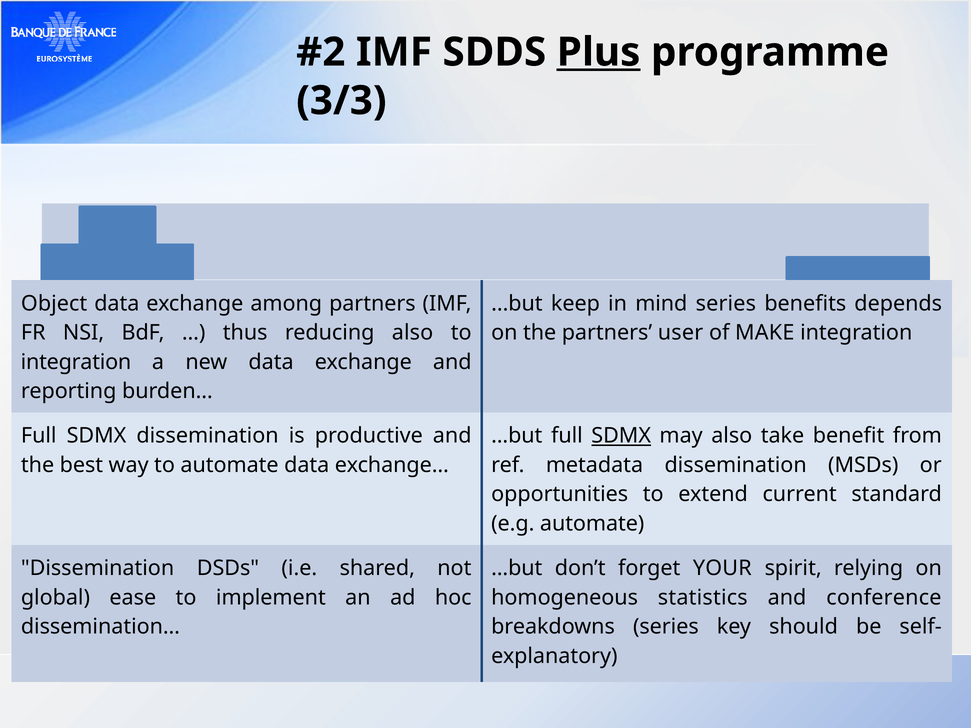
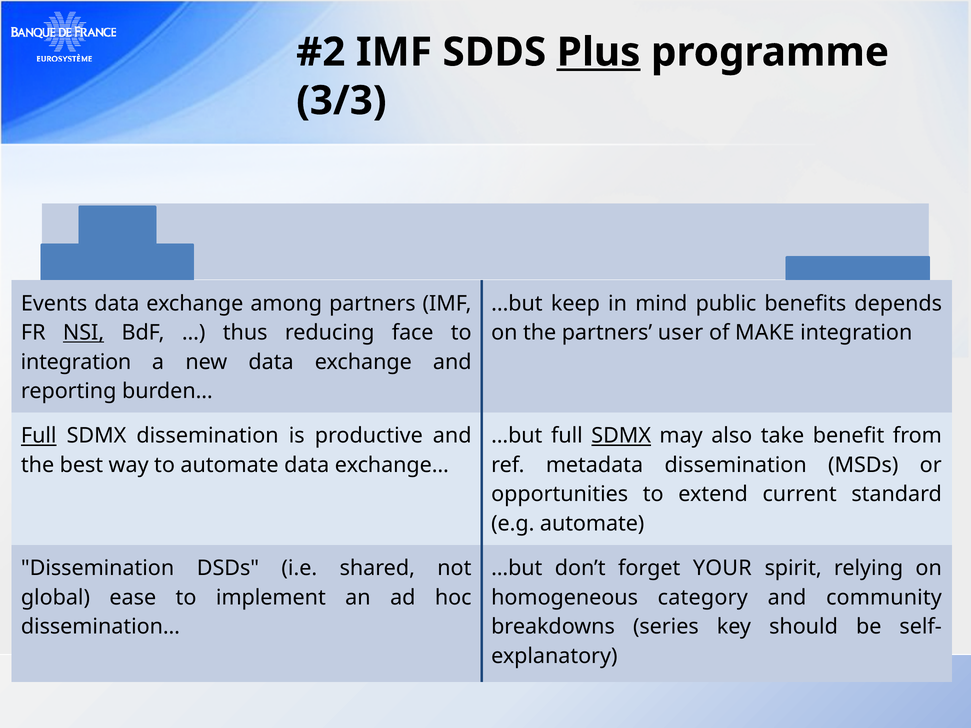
Object: Object -> Events
mind series: series -> public
NSI underline: none -> present
reducing also: also -> face
Full at (39, 436) underline: none -> present
statistics: statistics -> category
conference: conference -> community
